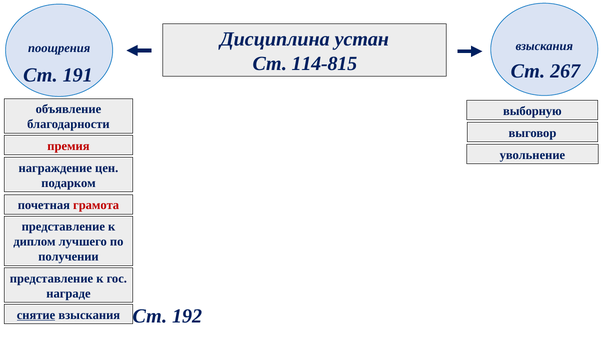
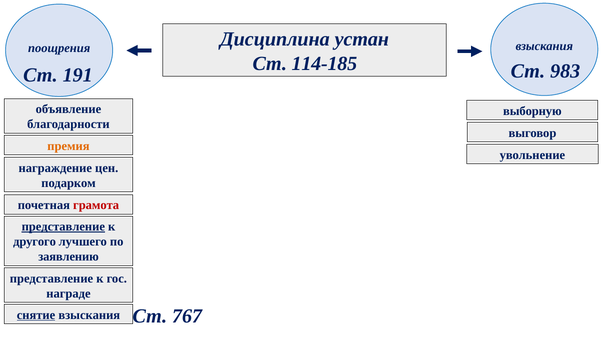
114-815: 114-815 -> 114-185
267: 267 -> 983
премия colour: red -> orange
представление at (63, 227) underline: none -> present
диплом: диплом -> другого
получении: получении -> заявлению
192: 192 -> 767
